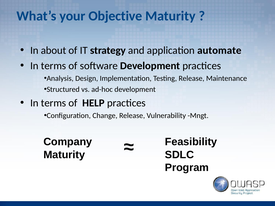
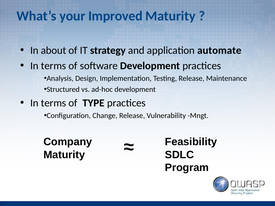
Objective: Objective -> Improved
HELP: HELP -> TYPE
